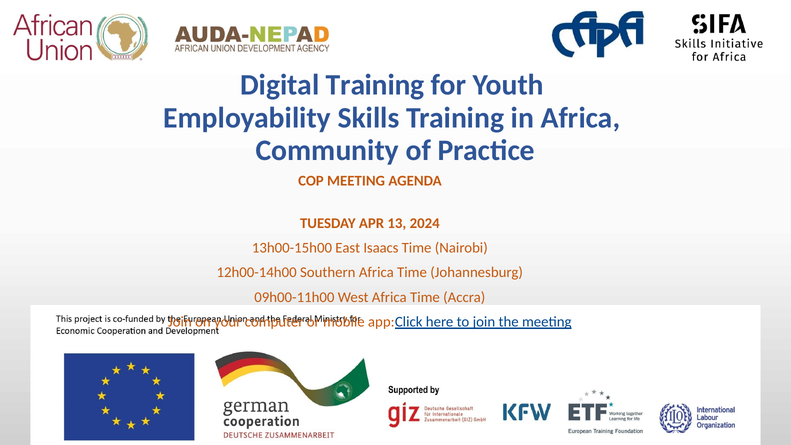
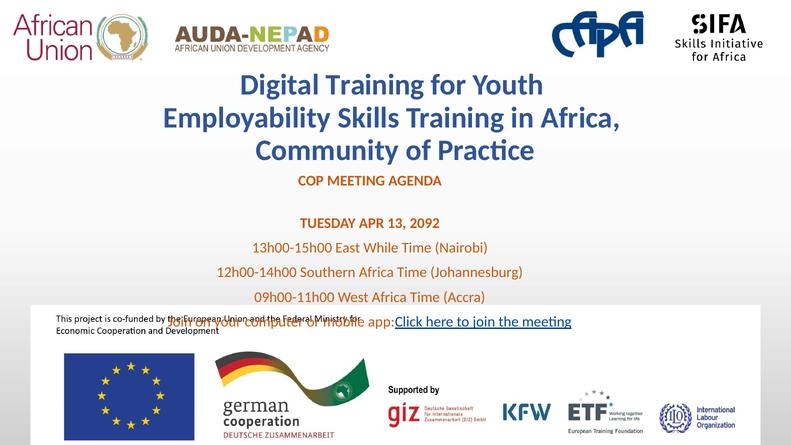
2024: 2024 -> 2092
Isaacs: Isaacs -> While
